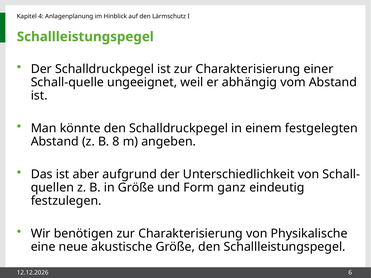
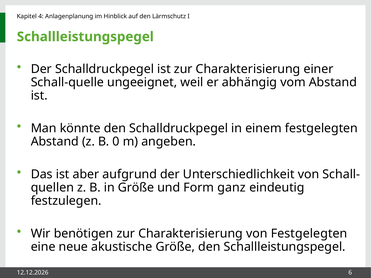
8: 8 -> 0
von Physikalische: Physikalische -> Festgelegten
